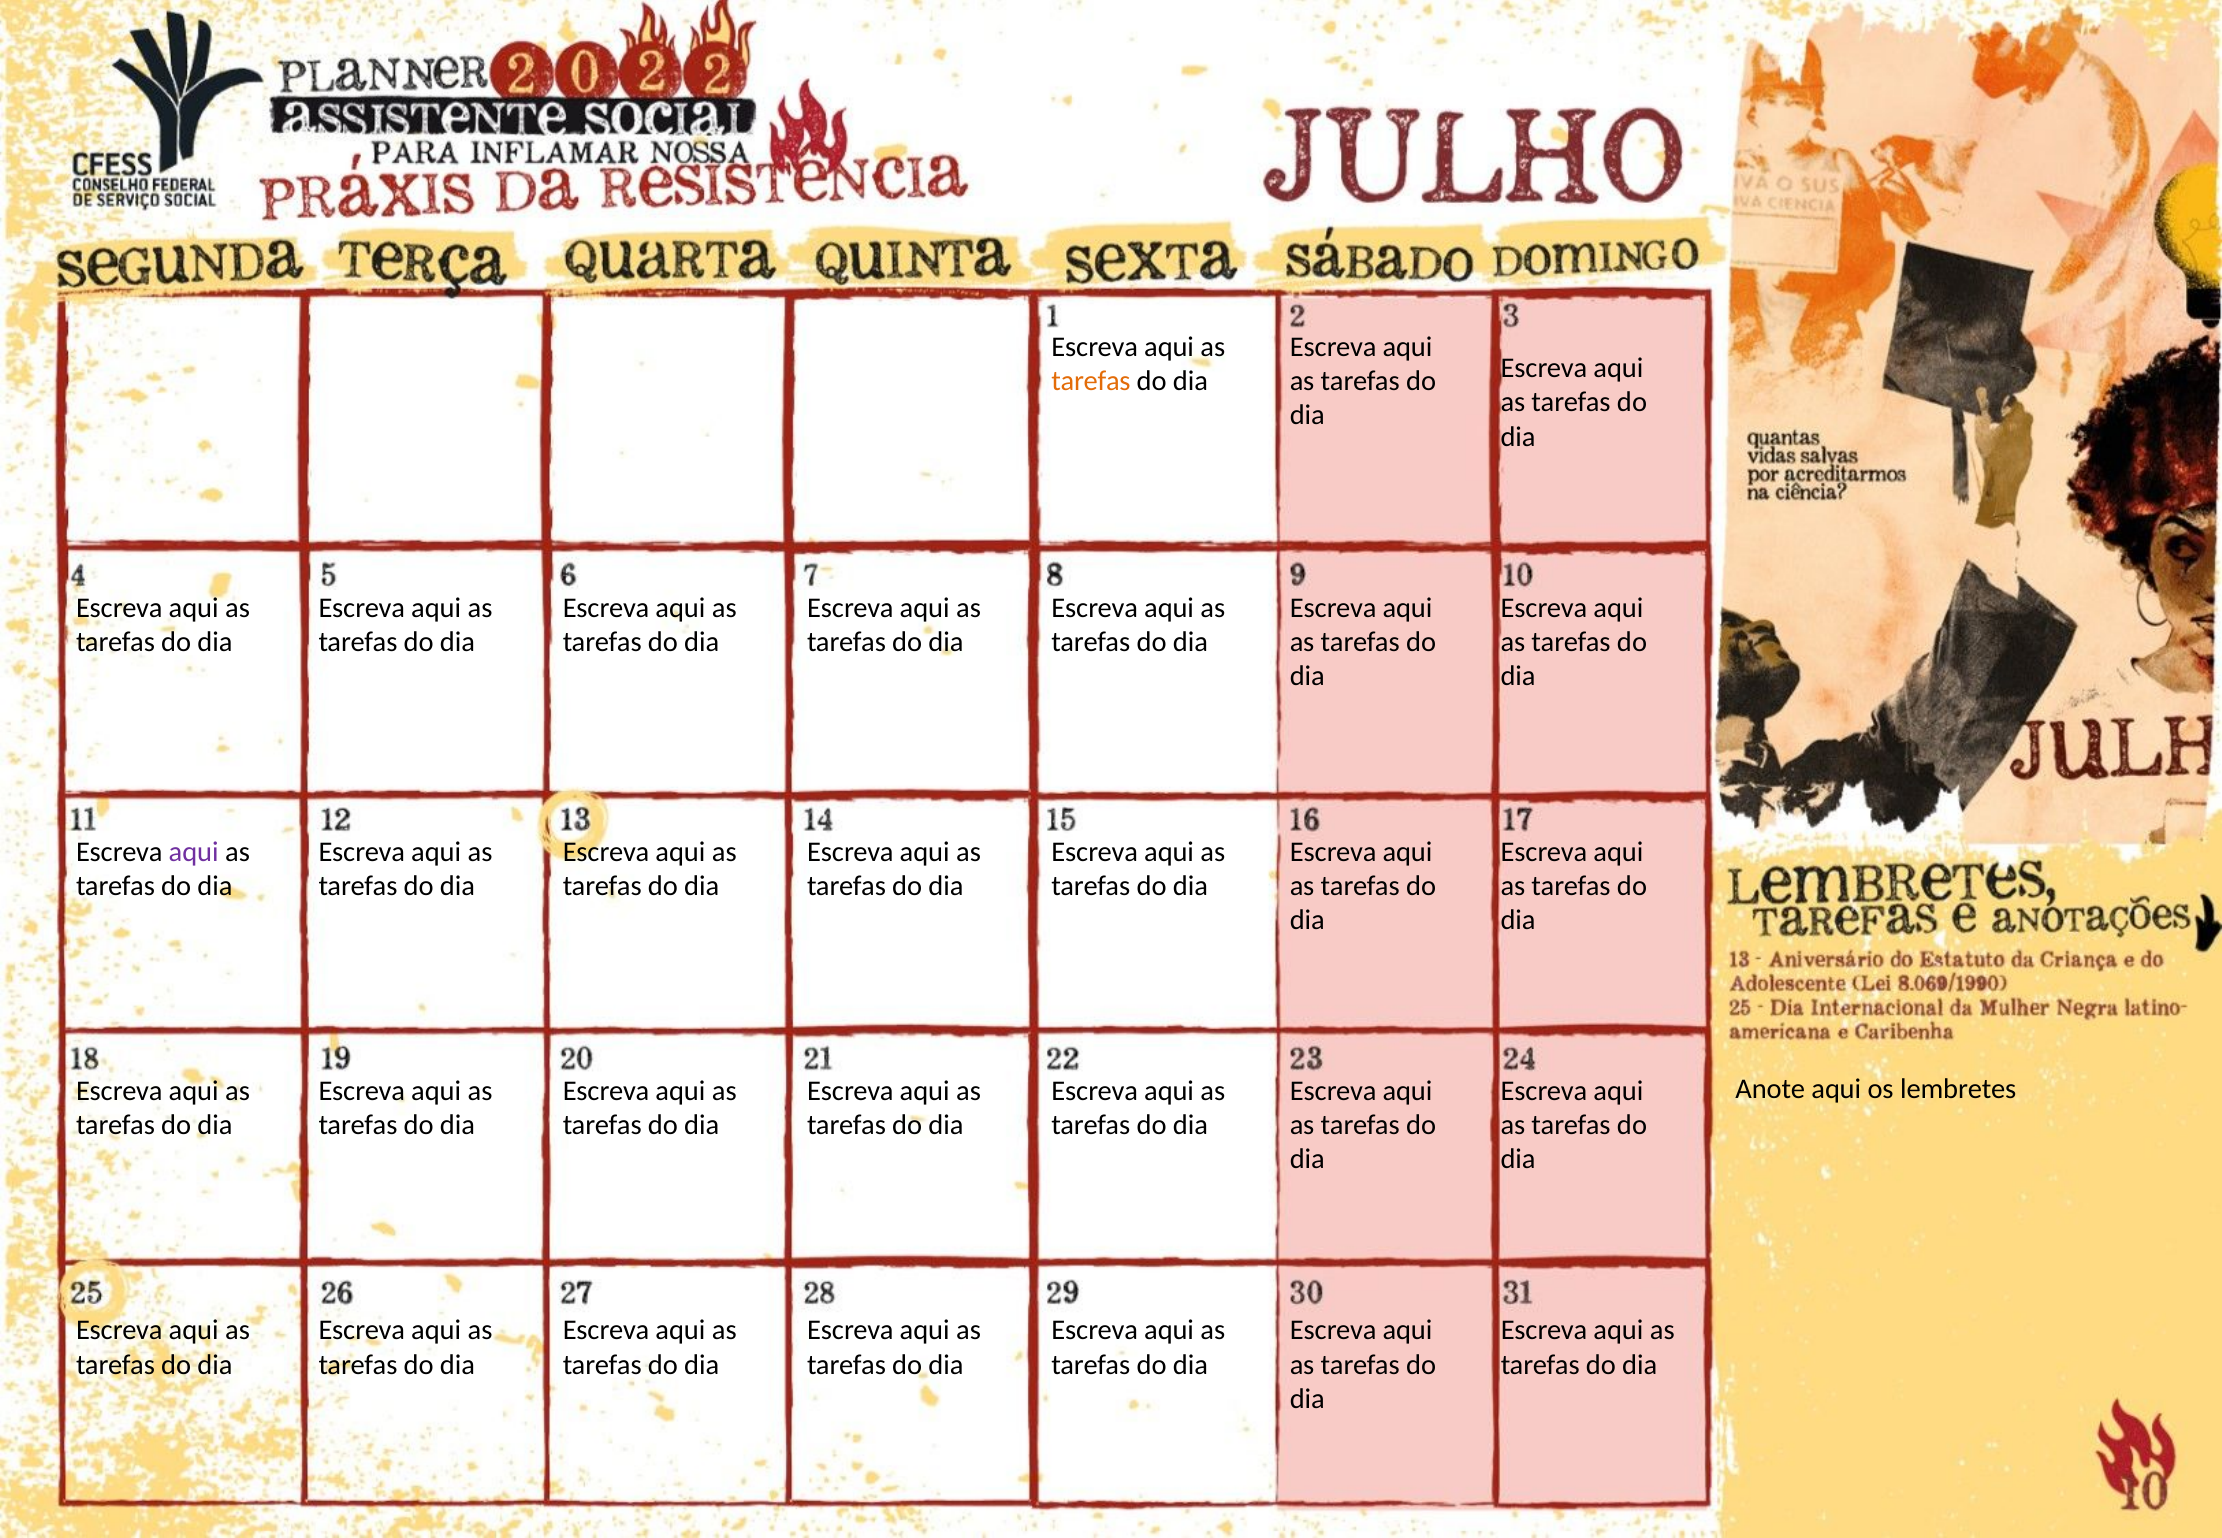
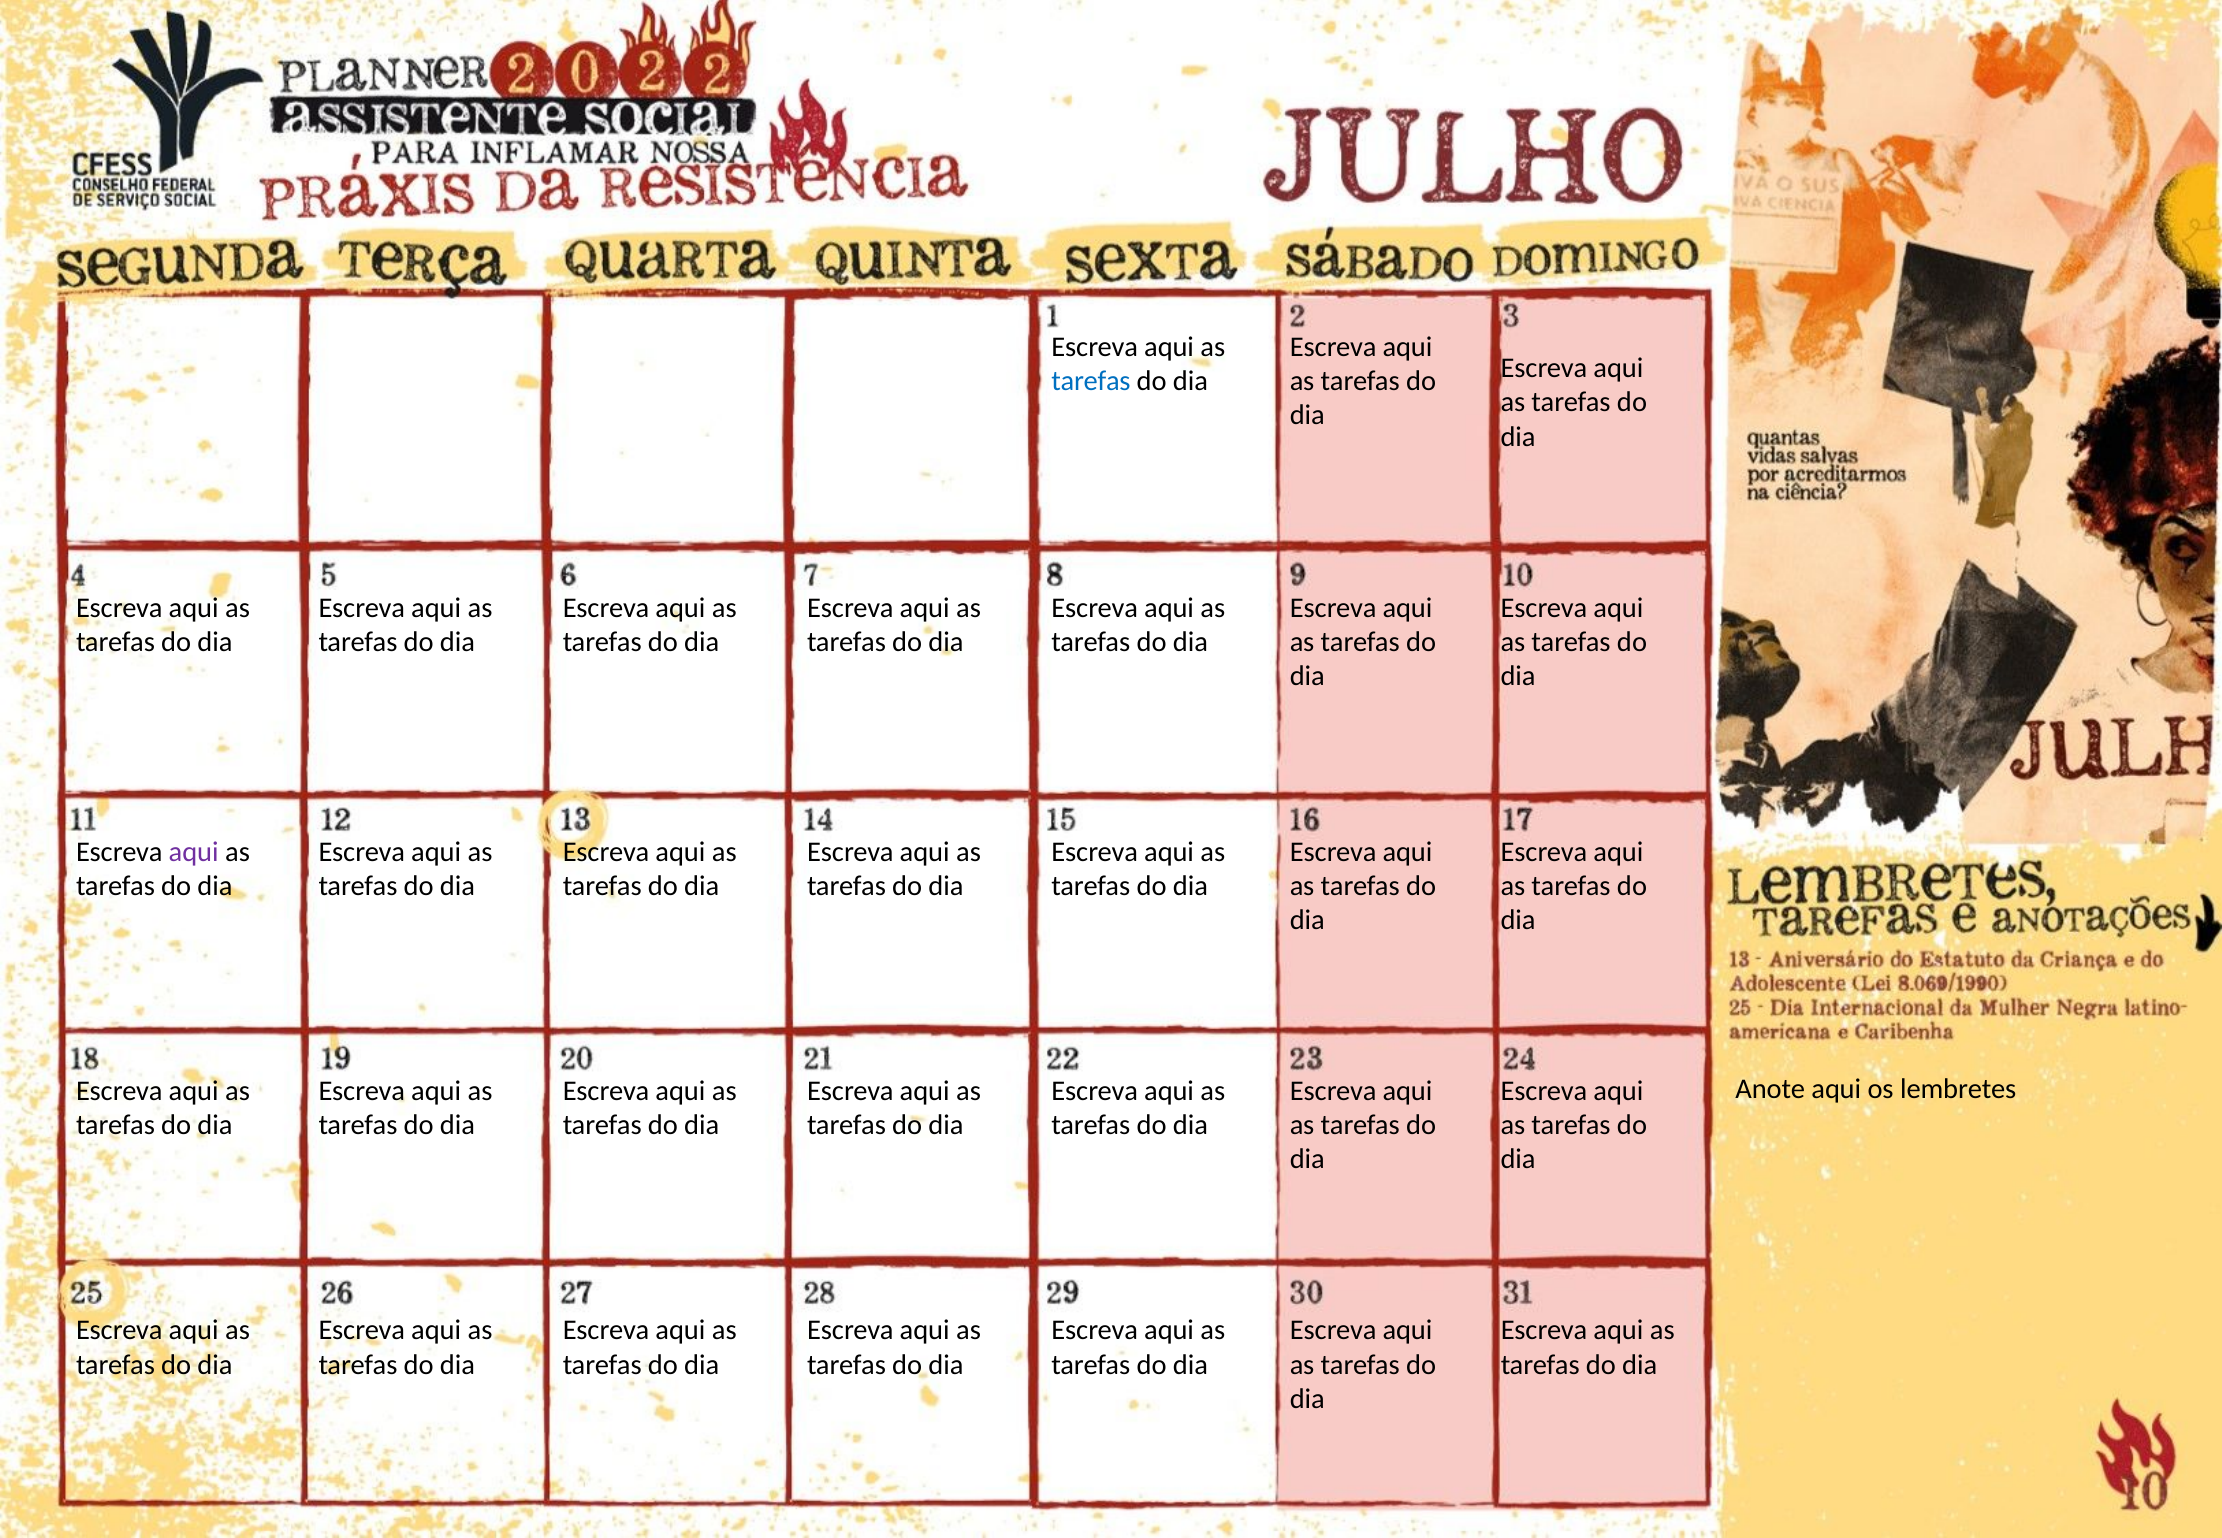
tarefas at (1091, 381) colour: orange -> blue
